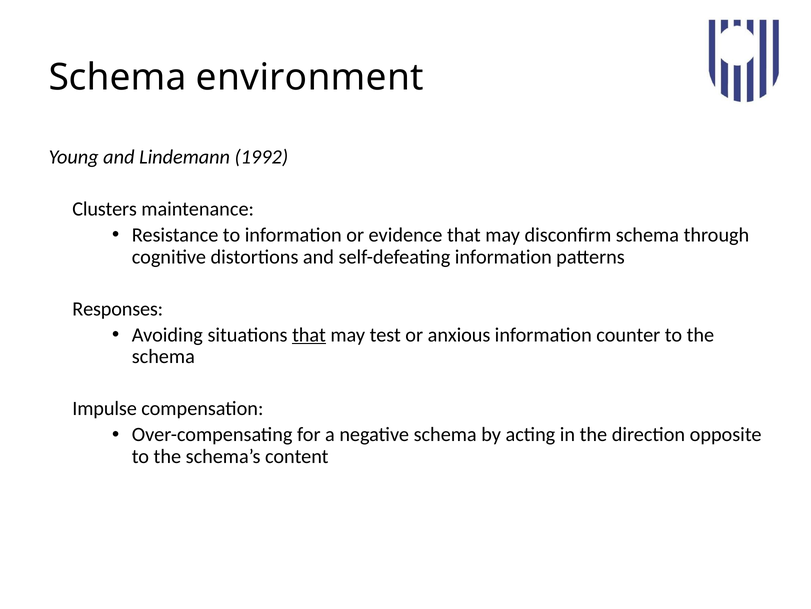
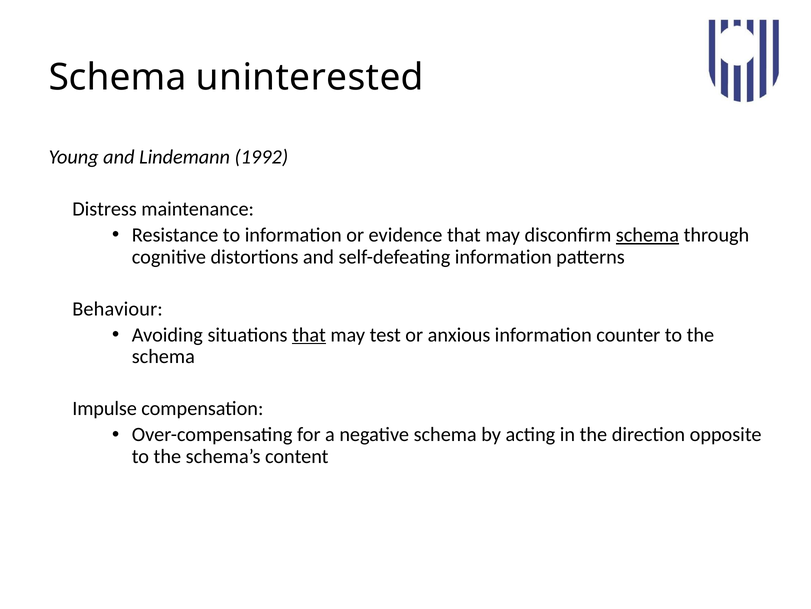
environment: environment -> uninterested
Clusters: Clusters -> Distress
schema at (647, 235) underline: none -> present
Responses: Responses -> Behaviour
